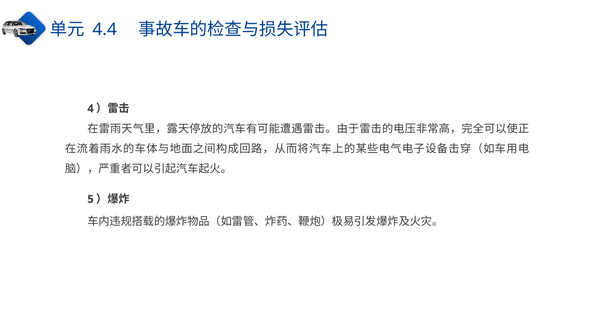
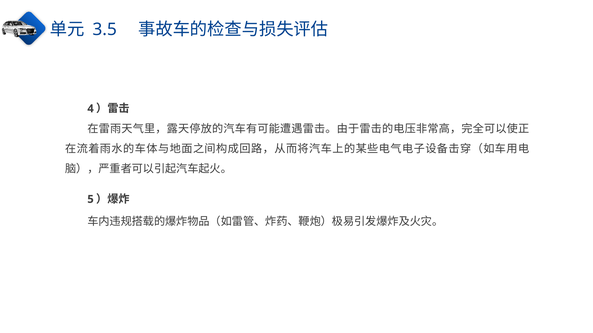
4.4: 4.4 -> 3.5
